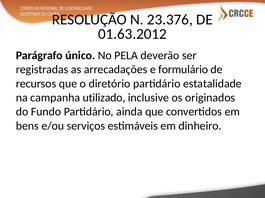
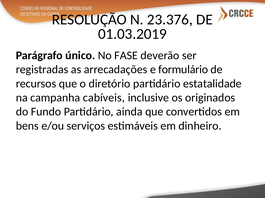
01.63.2012: 01.63.2012 -> 01.03.2019
PELA: PELA -> FASE
utilizado: utilizado -> cabíveis
